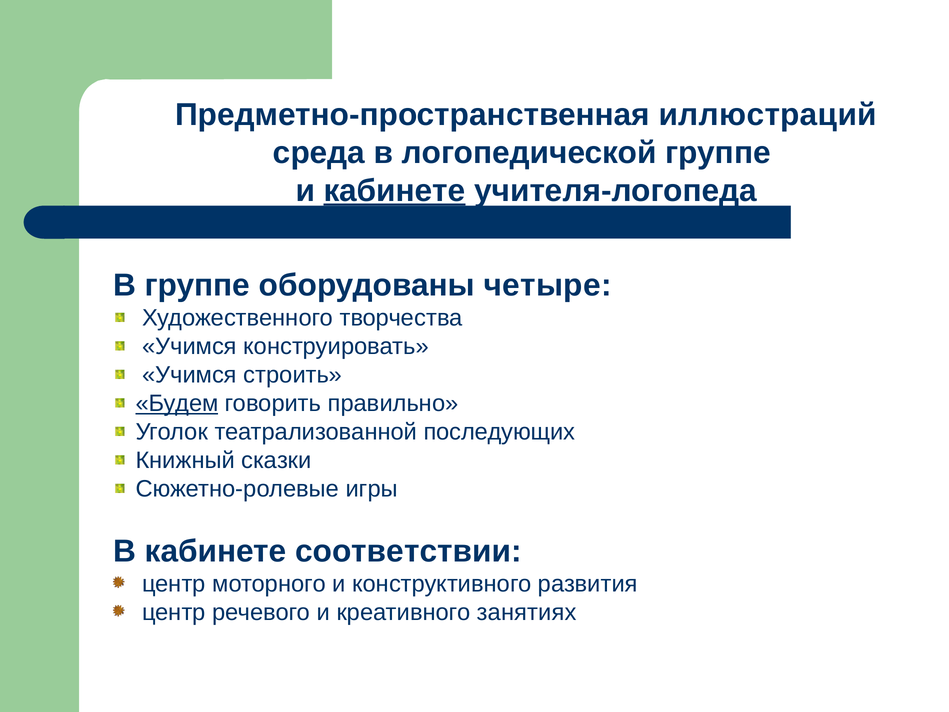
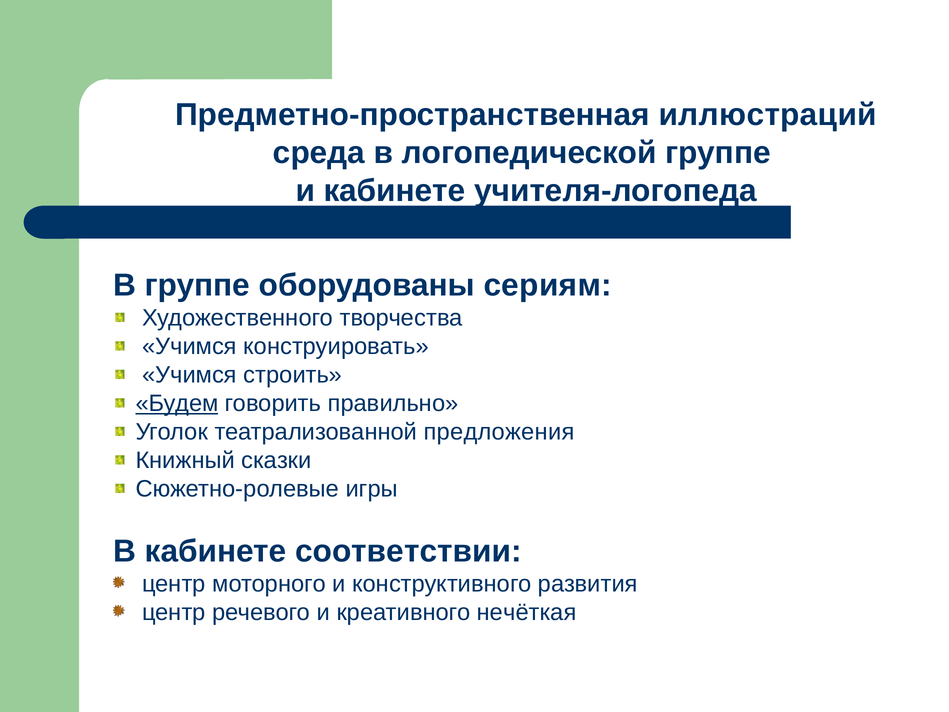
кабинете at (395, 191) underline: present -> none
четыре: четыре -> сериям
последующих: последующих -> предложения
занятиях: занятиях -> нечёткая
